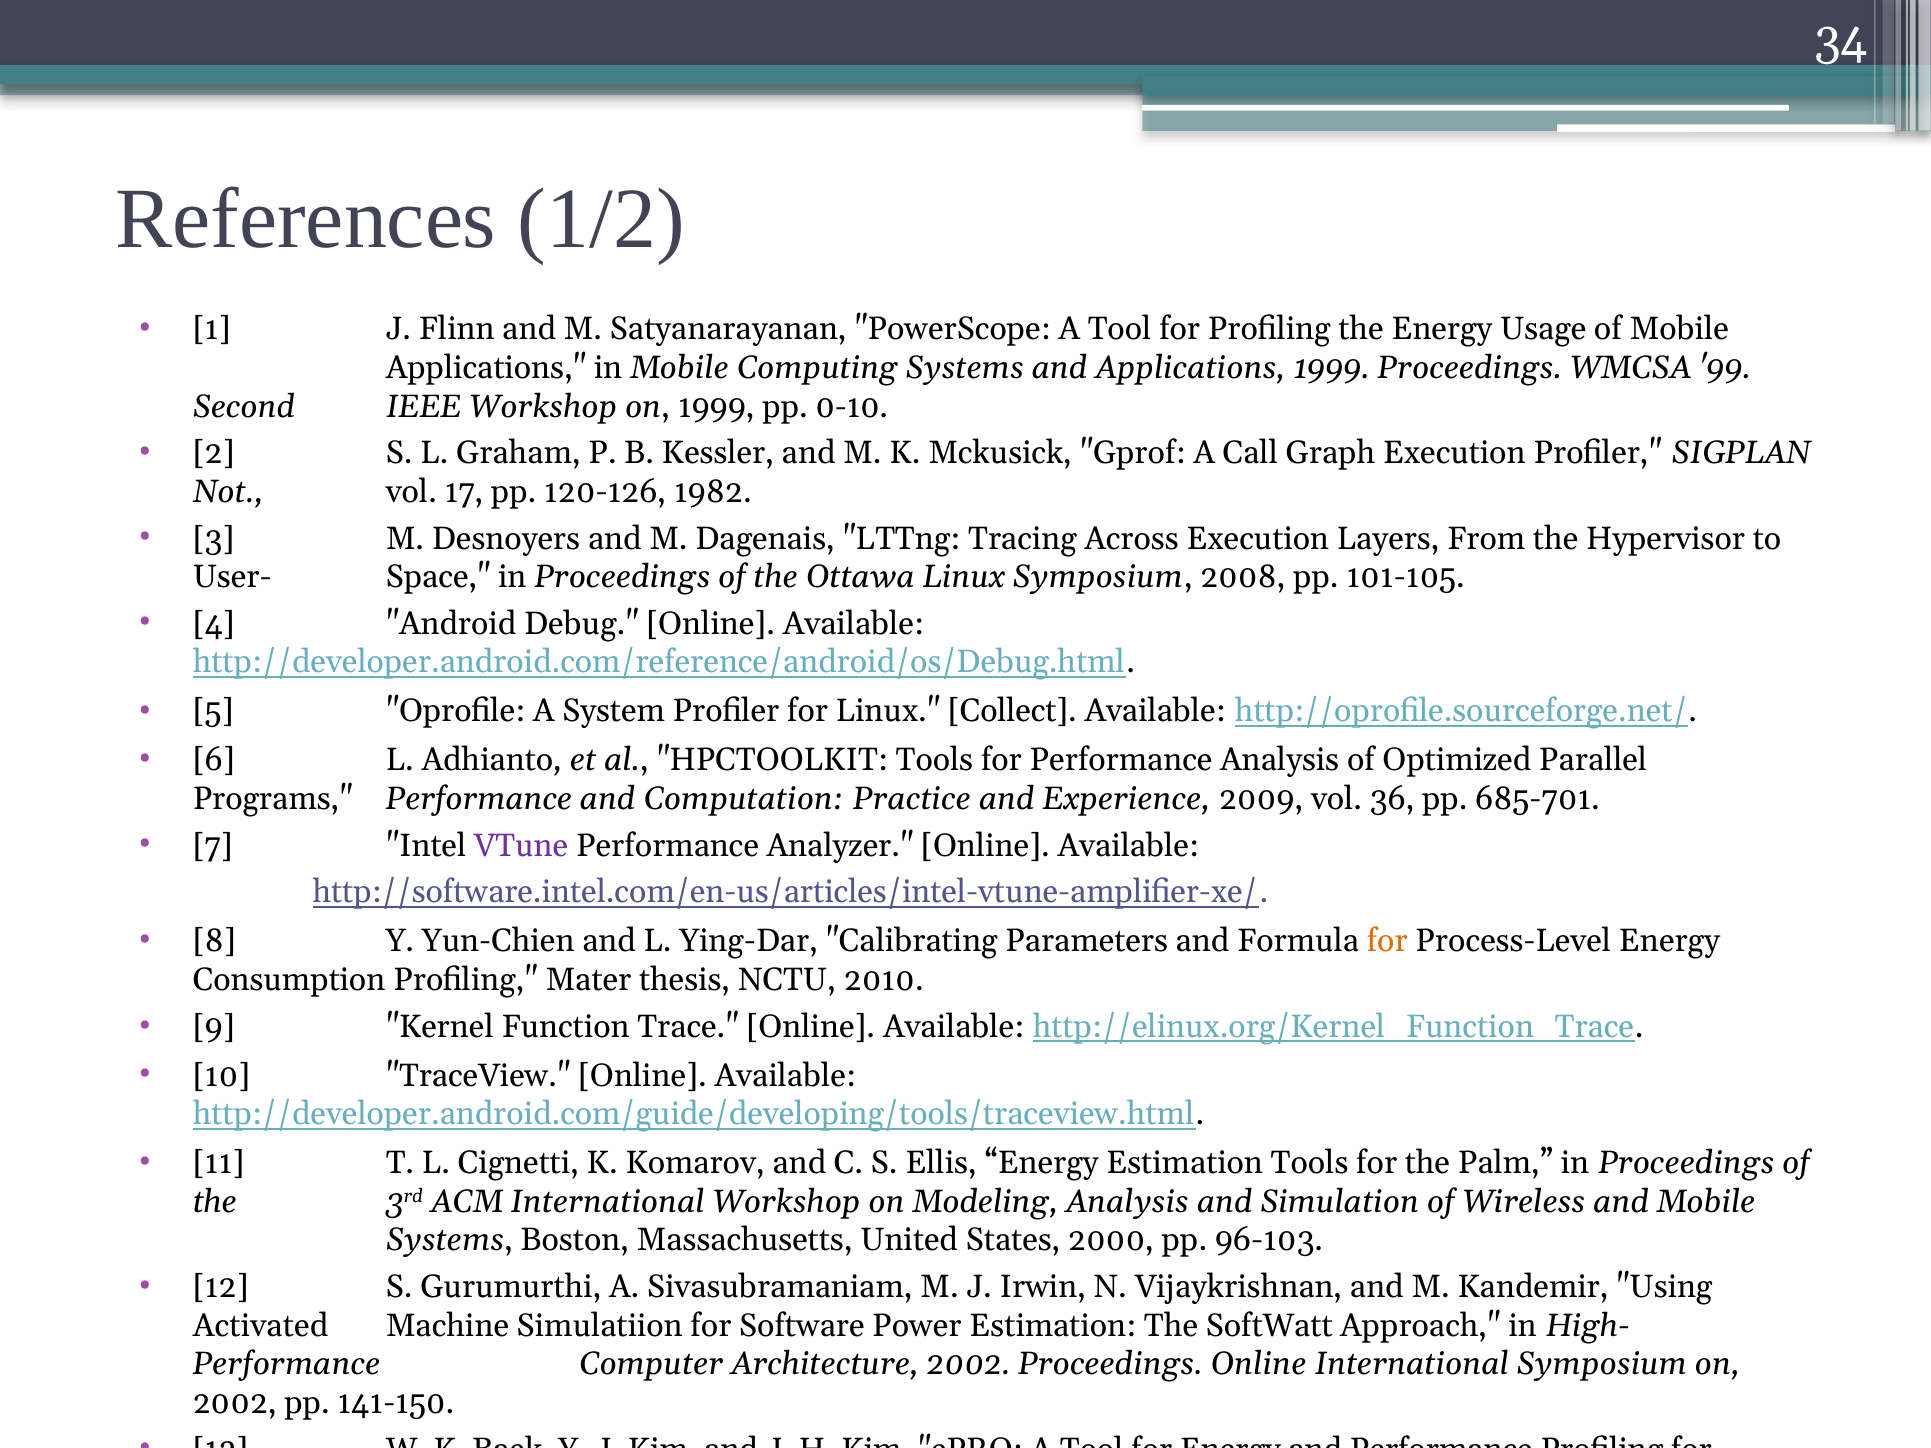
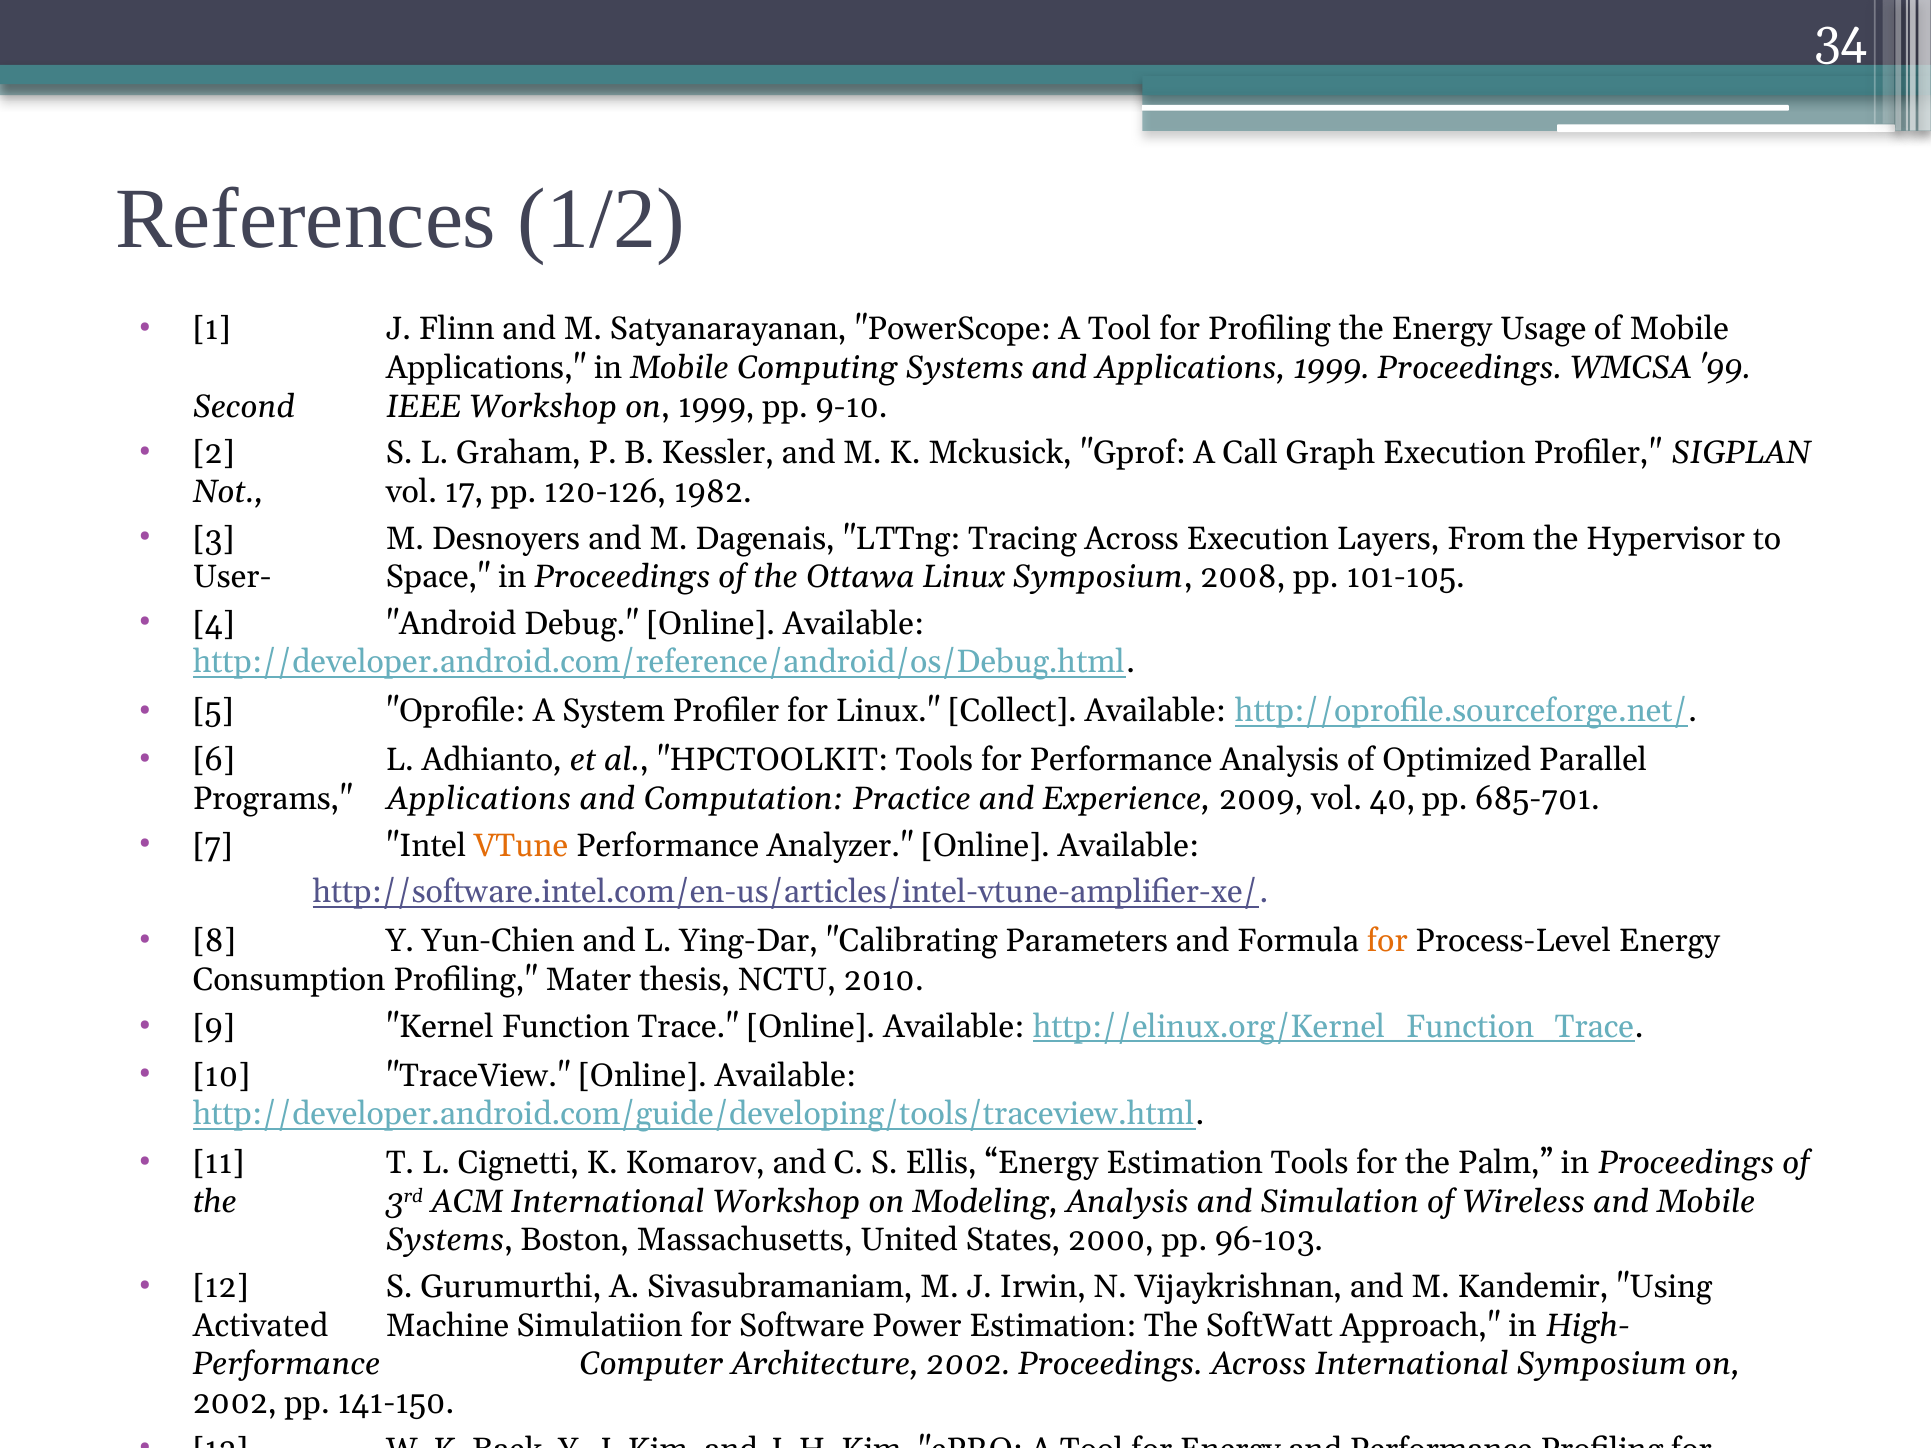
0-10: 0-10 -> 9-10
Programs Performance: Performance -> Applications
36: 36 -> 40
VTune colour: purple -> orange
Proceedings Online: Online -> Across
